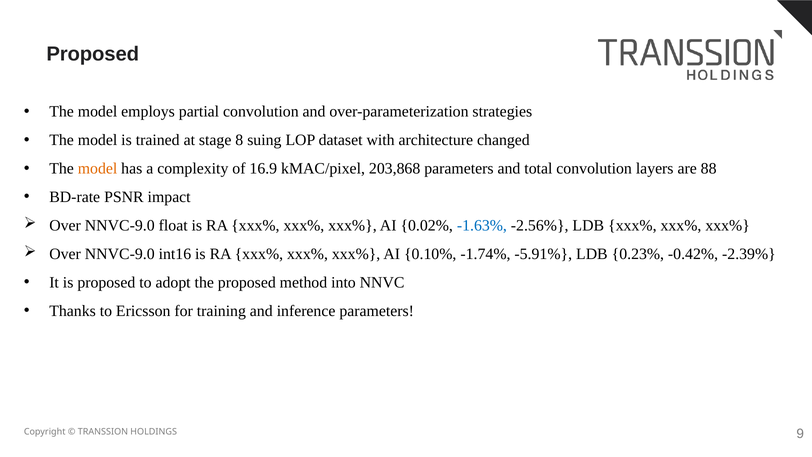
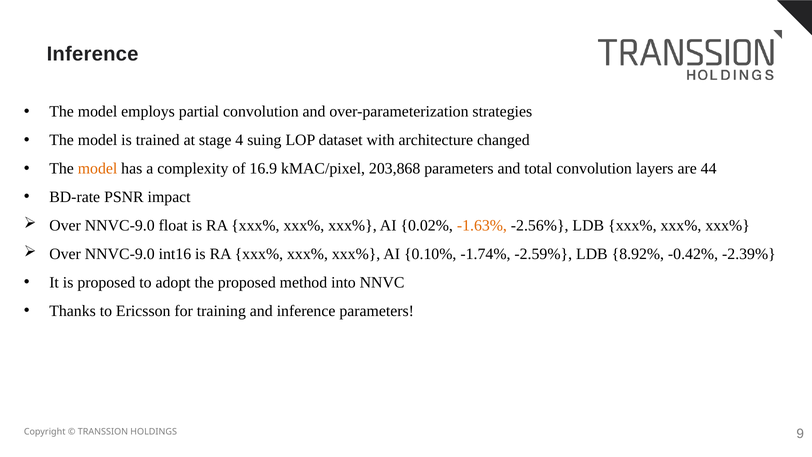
Proposed at (93, 54): Proposed -> Inference
8: 8 -> 4
88: 88 -> 44
-1.63% colour: blue -> orange
-5.91%: -5.91% -> -2.59%
0.23%: 0.23% -> 8.92%
